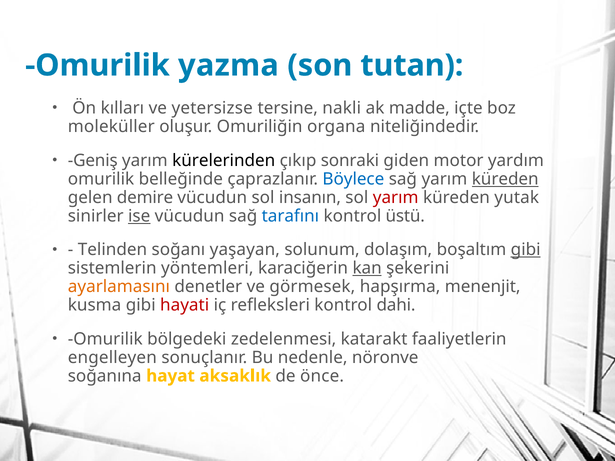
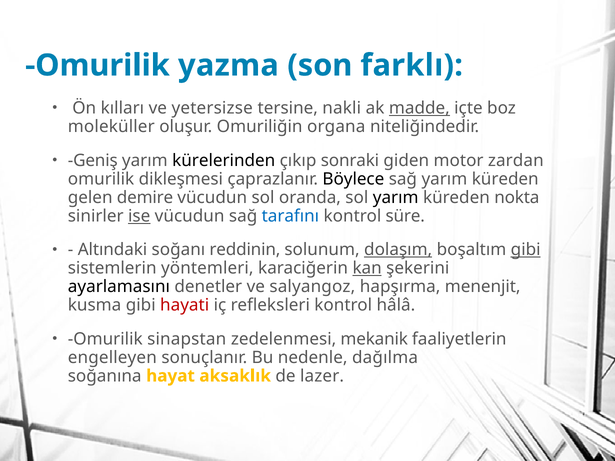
tutan: tutan -> farklı
madde underline: none -> present
yardım: yardım -> zardan
belleğinde: belleğinde -> dikleşmesi
Böylece colour: blue -> black
küreden at (505, 179) underline: present -> none
insanın: insanın -> oranda
yarım at (396, 198) colour: red -> black
yutak: yutak -> nokta
üstü: üstü -> süre
Telinden: Telinden -> Altındaki
yaşayan: yaşayan -> reddinin
dolaşım underline: none -> present
ayarlamasını colour: orange -> black
görmesek: görmesek -> salyangoz
dahi: dahi -> hâlâ
bölgedeki: bölgedeki -> sinapstan
katarakt: katarakt -> mekanik
nöronve: nöronve -> dağılma
önce: önce -> lazer
